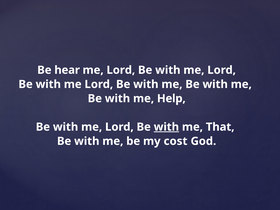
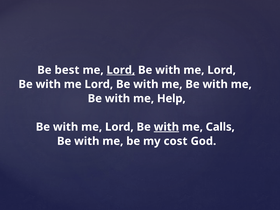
hear: hear -> best
Lord at (121, 70) underline: none -> present
That: That -> Calls
